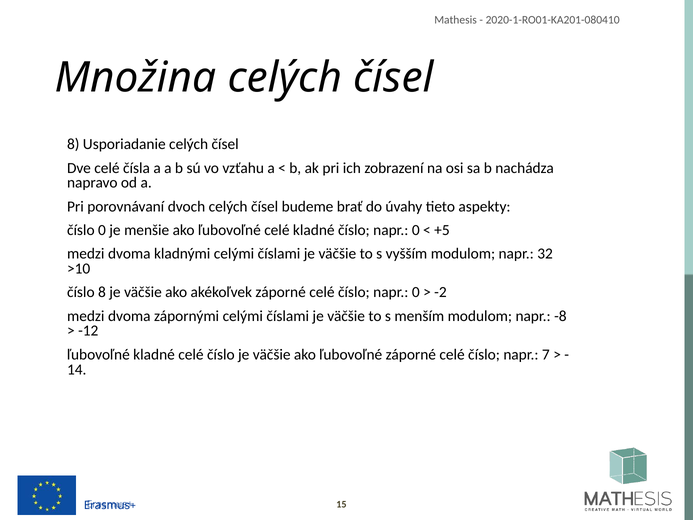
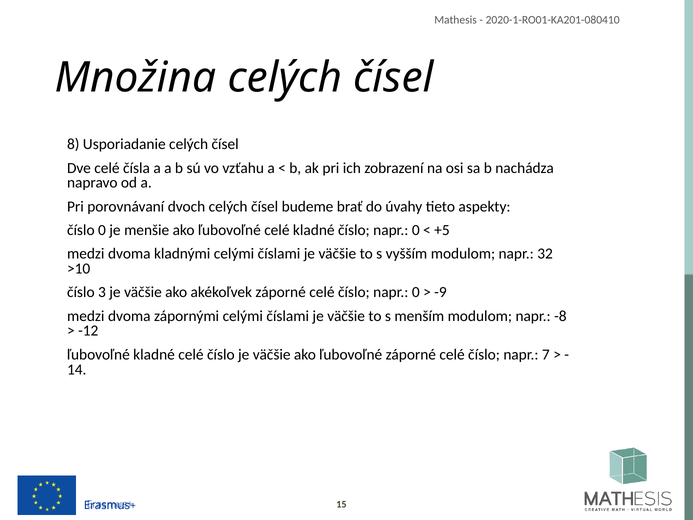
číslo 8: 8 -> 3
-2: -2 -> -9
